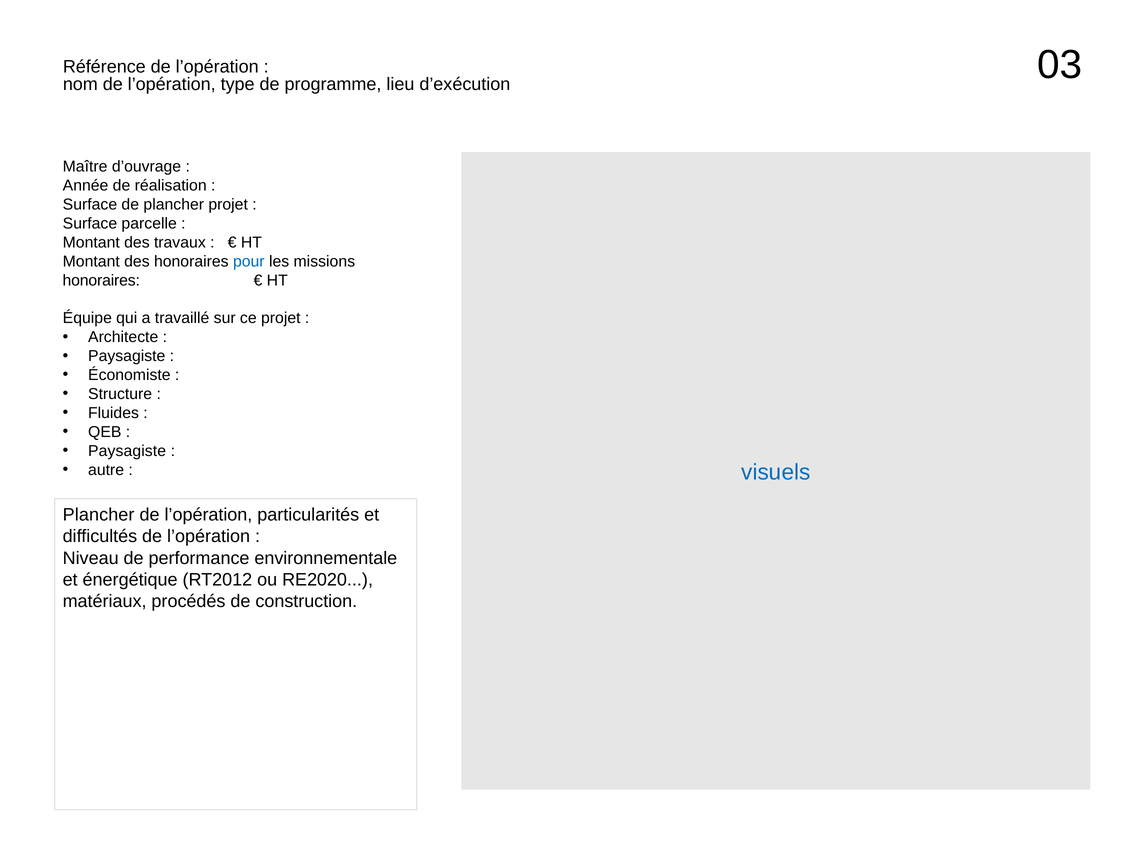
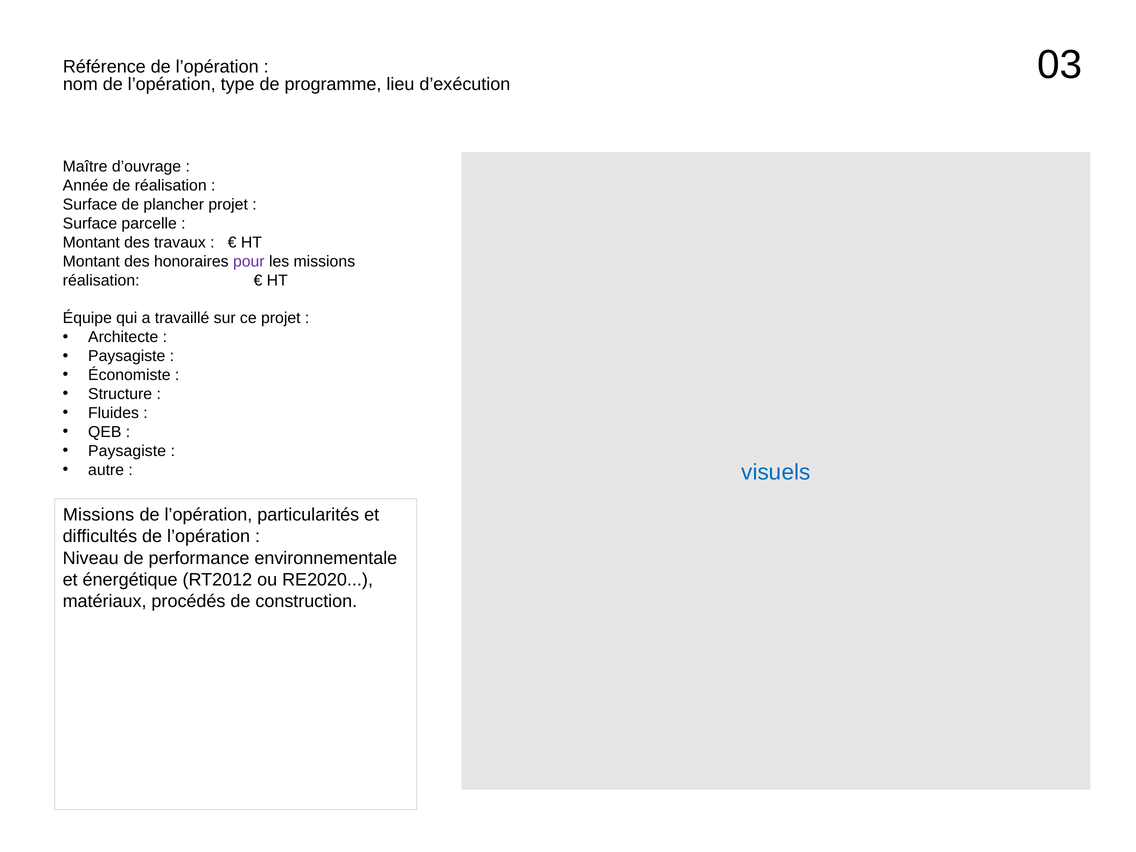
pour colour: blue -> purple
honoraires at (101, 280): honoraires -> réalisation
Plancher at (99, 515): Plancher -> Missions
